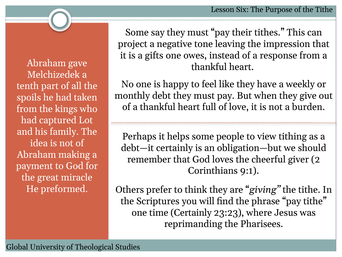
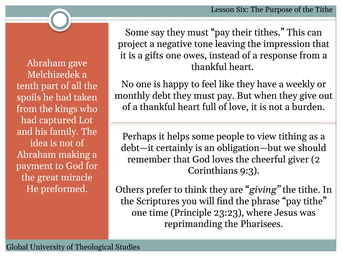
9:1: 9:1 -> 9:3
time Certainly: Certainly -> Principle
